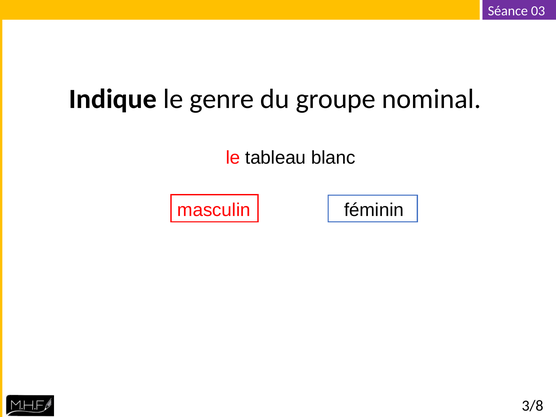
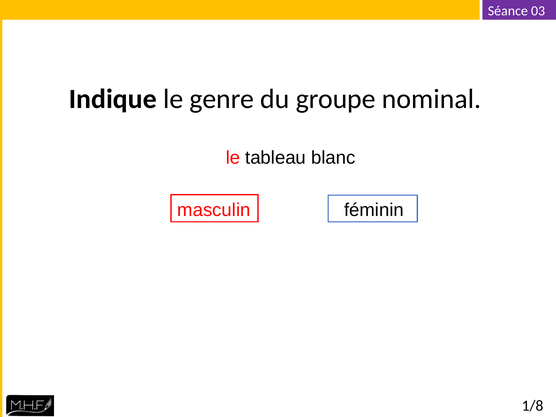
3/8: 3/8 -> 1/8
